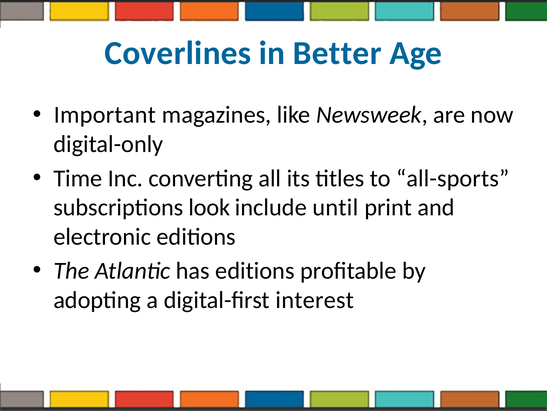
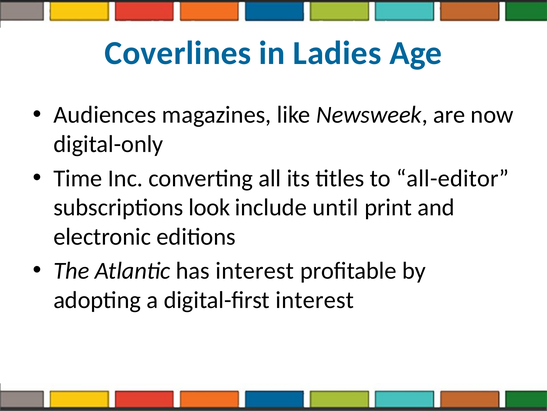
Better: Better -> Ladies
Important: Important -> Audiences
all-sports: all-sports -> all-editor
has editions: editions -> interest
